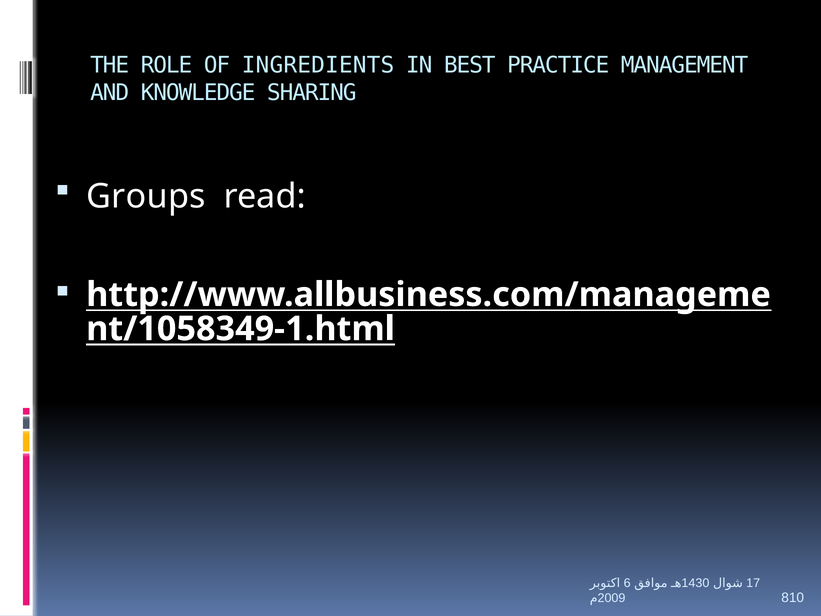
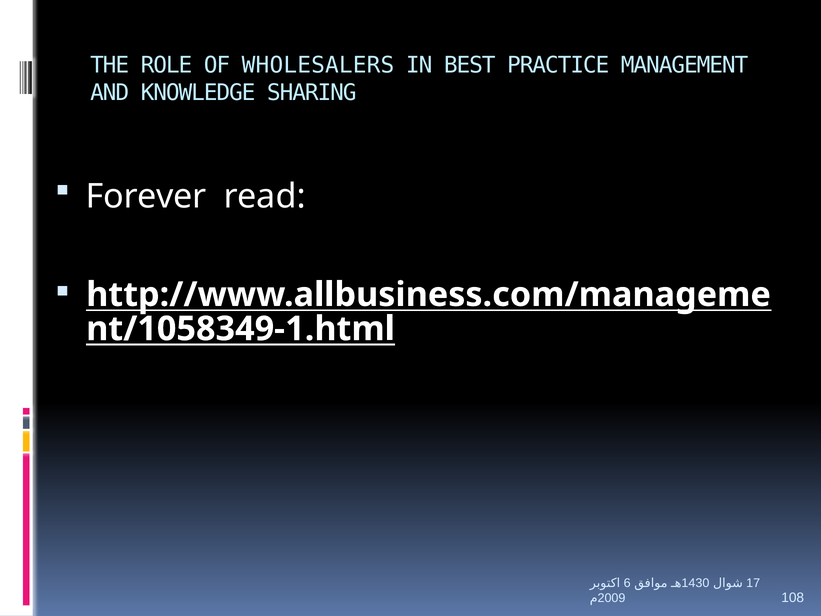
INGREDIENTS: INGREDIENTS -> WHOLESALERS
Groups: Groups -> Forever
810: 810 -> 108
